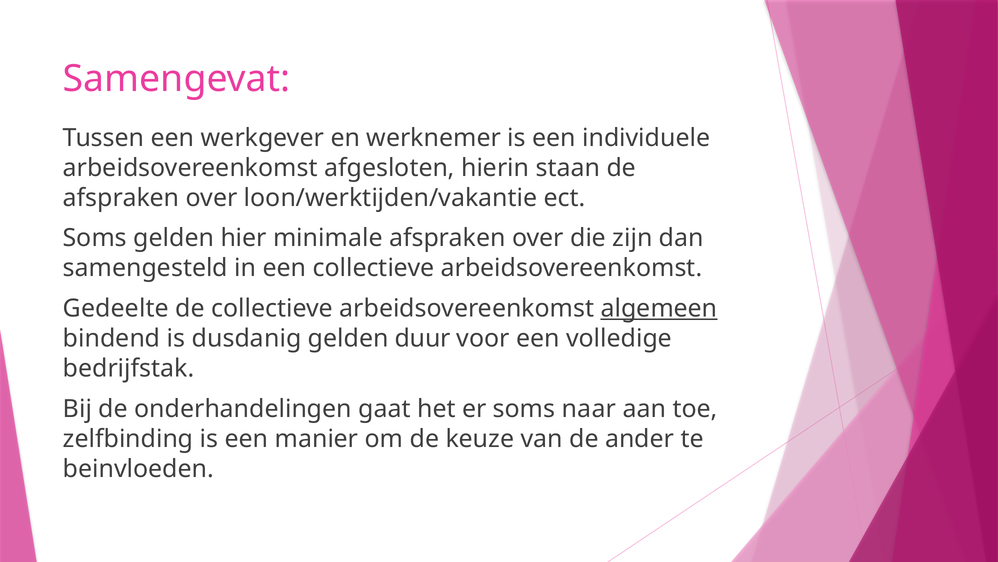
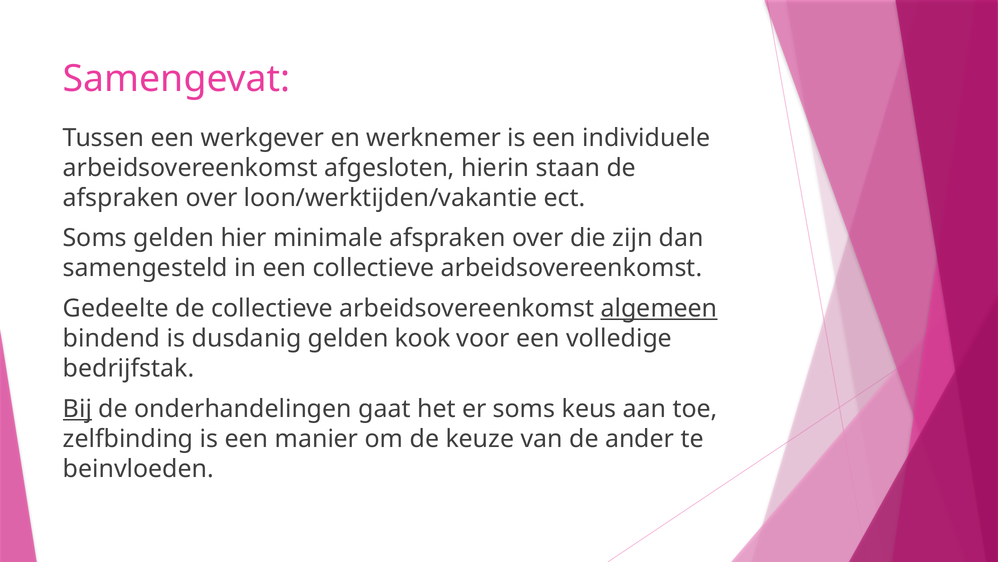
duur: duur -> kook
Bij underline: none -> present
naar: naar -> keus
